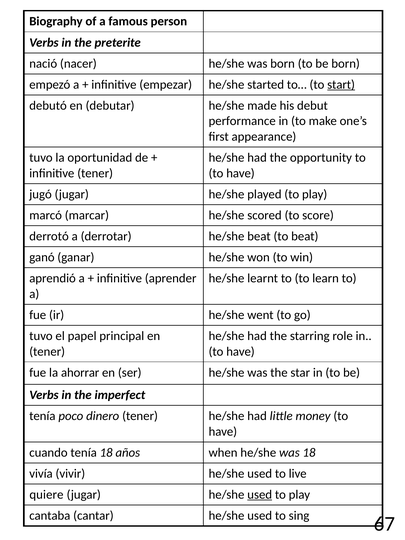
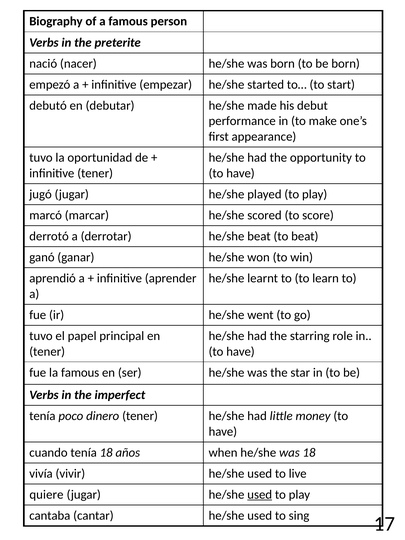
start underline: present -> none
la ahorrar: ahorrar -> famous
67: 67 -> 17
